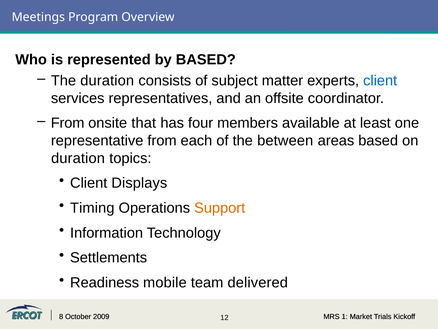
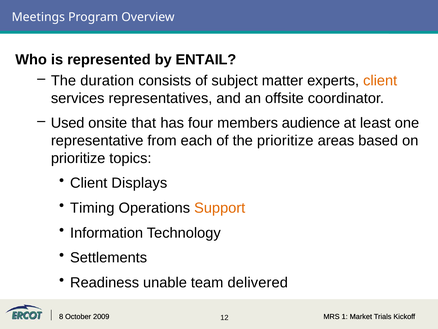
by BASED: BASED -> ENTAIL
client at (380, 81) colour: blue -> orange
From at (68, 123): From -> Used
available: available -> audience
the between: between -> prioritize
duration at (78, 158): duration -> prioritize
mobile: mobile -> unable
